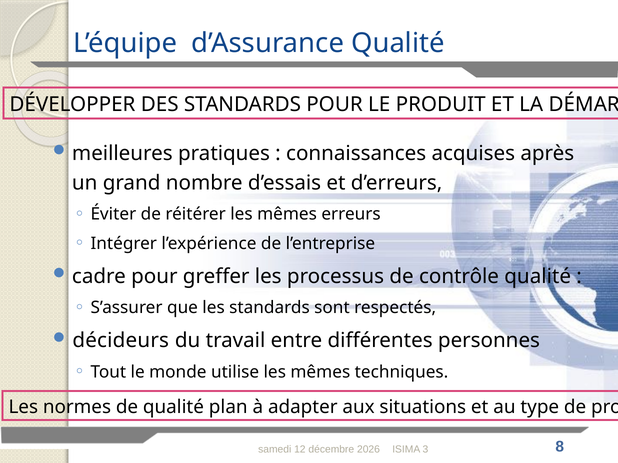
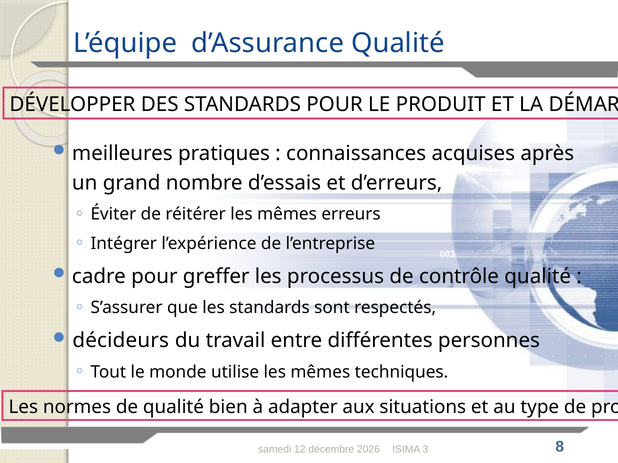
plan: plan -> bien
